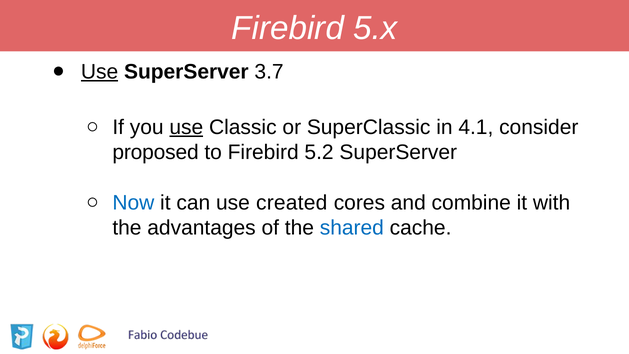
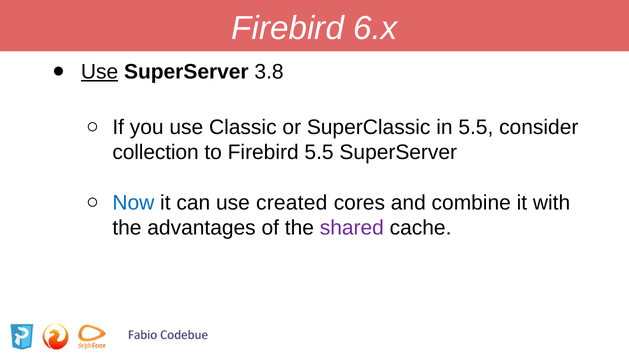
5.x: 5.x -> 6.x
3.7: 3.7 -> 3.8
use at (186, 127) underline: present -> none
in 4.1: 4.1 -> 5.5
proposed: proposed -> collection
Firebird 5.2: 5.2 -> 5.5
shared colour: blue -> purple
